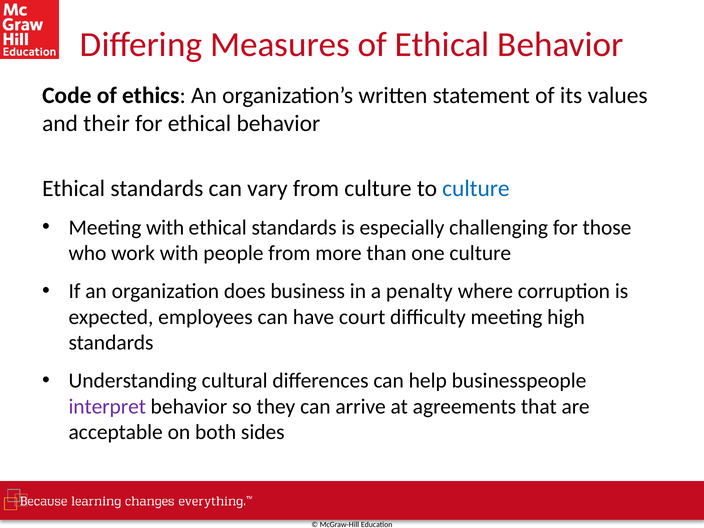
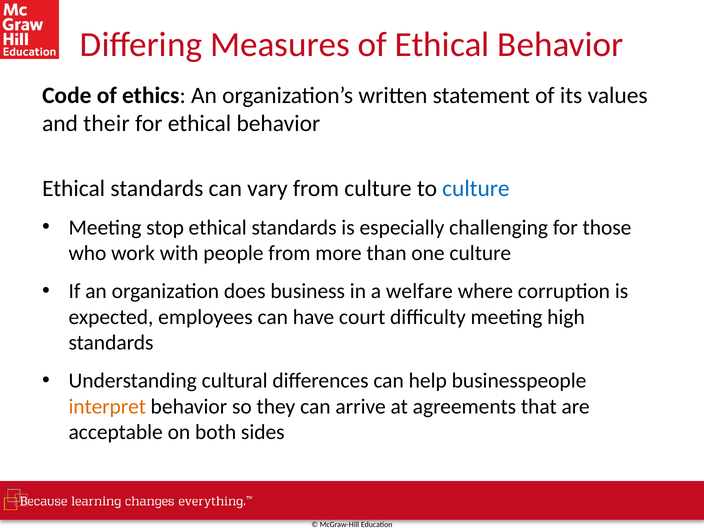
Meeting with: with -> stop
penalty: penalty -> welfare
interpret colour: purple -> orange
